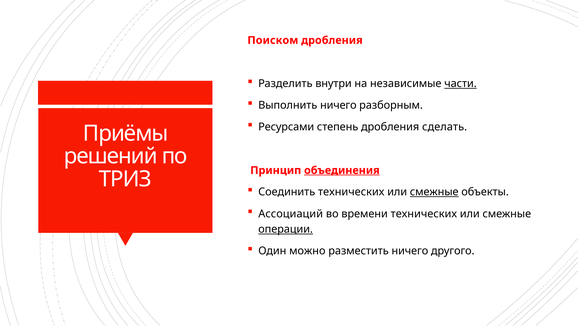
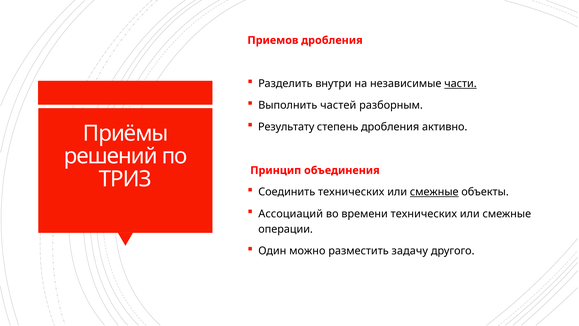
Поиском: Поиском -> Приемов
Выполнить ничего: ничего -> частей
Ресурсами: Ресурсами -> Результату
сделать: сделать -> активно
объединения underline: present -> none
операции underline: present -> none
разместить ничего: ничего -> задачу
